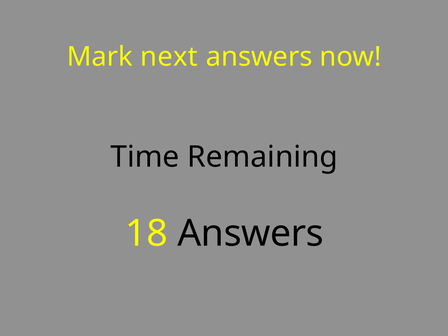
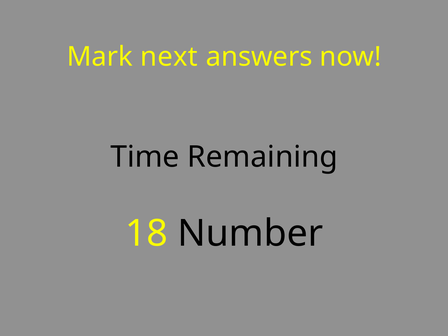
18 Answers: Answers -> Number
